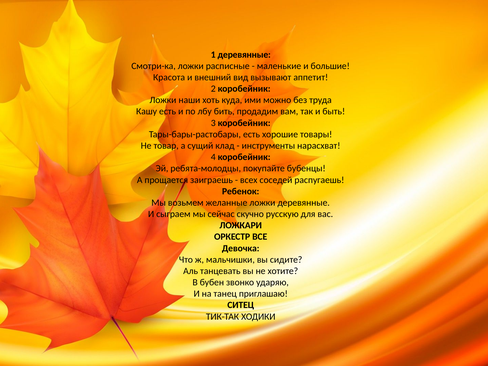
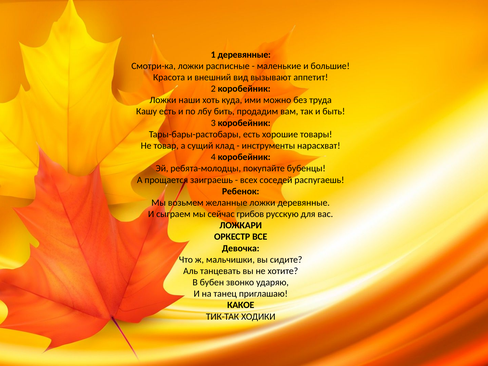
скучно: скучно -> грибов
СИТЕЦ: СИТЕЦ -> КАКОЕ
